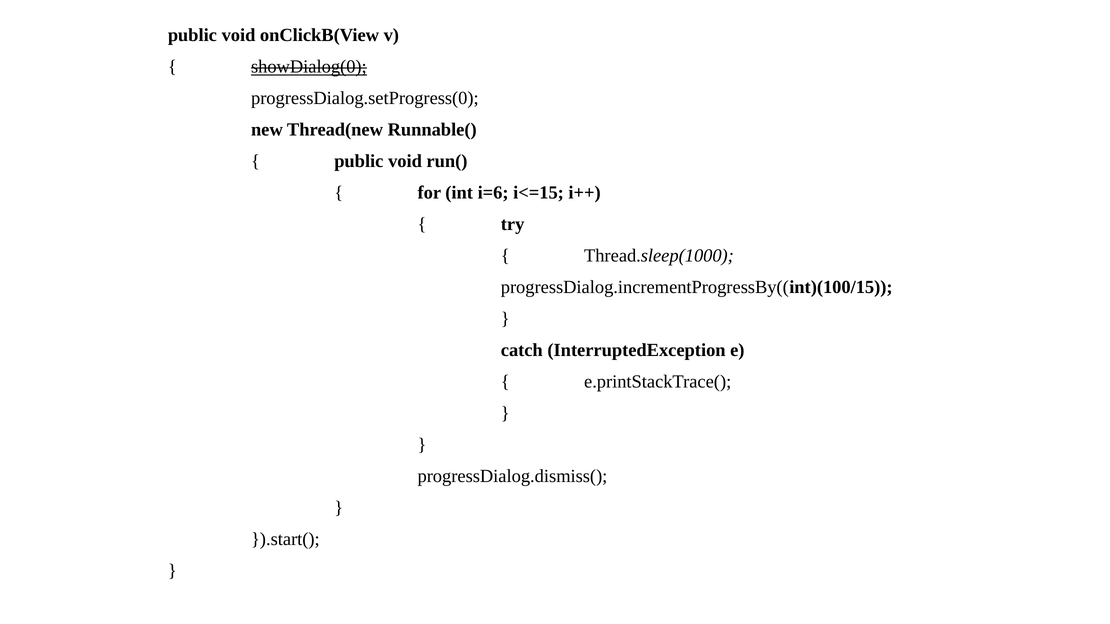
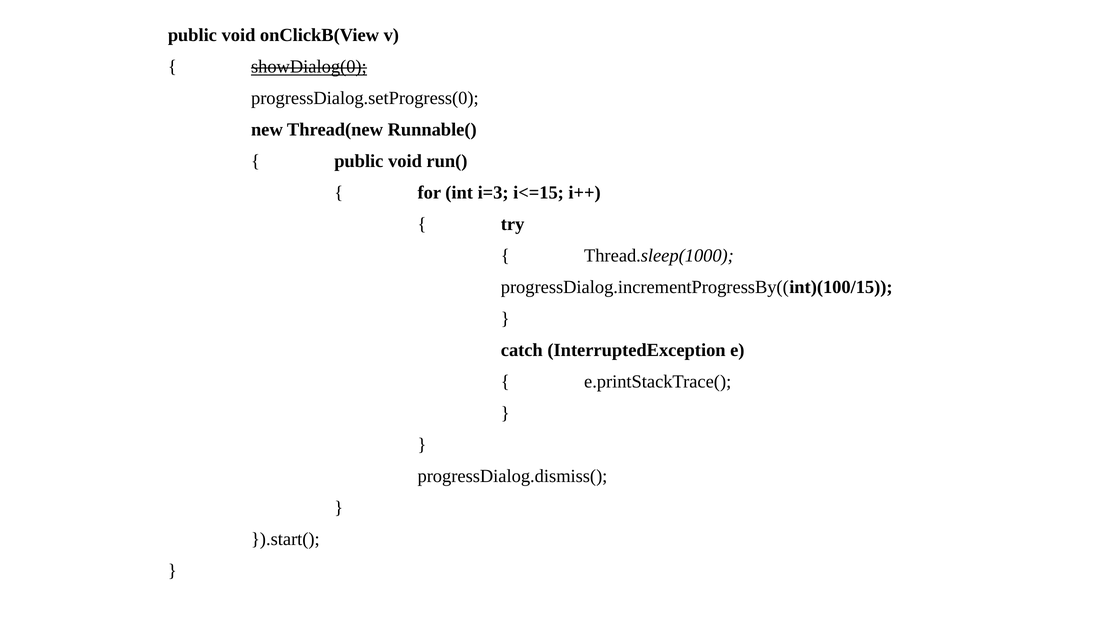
i=6: i=6 -> i=3
